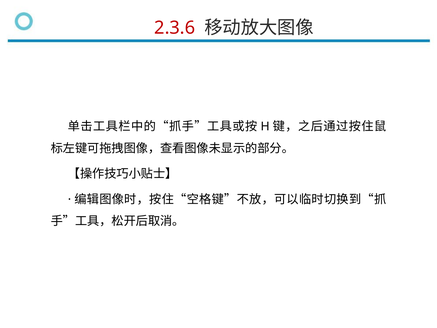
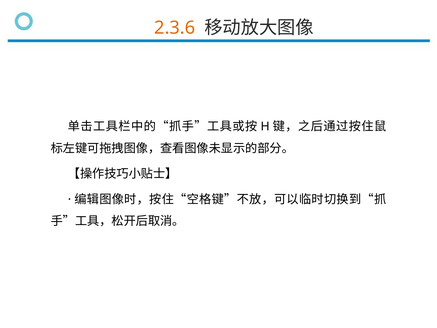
2.3.6 colour: red -> orange
